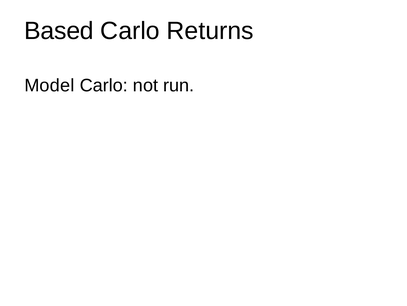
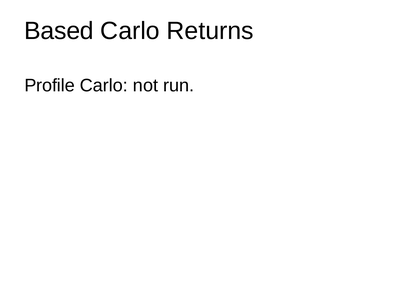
Model: Model -> Profile
